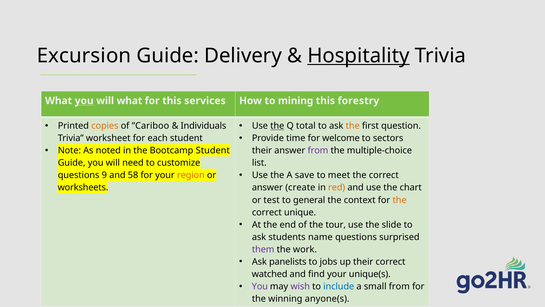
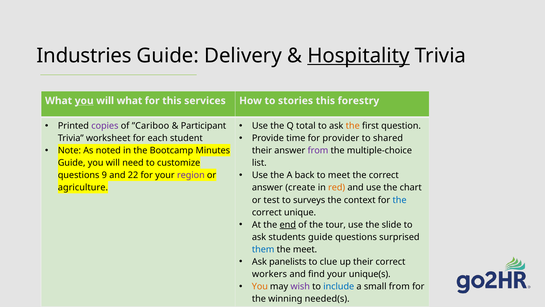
Excursion: Excursion -> Industries
mining: mining -> stories
copies colour: orange -> purple
Individuals: Individuals -> Participant
the at (277, 126) underline: present -> none
welcome: welcome -> provider
sectors: sectors -> shared
Student at (213, 150): Student -> Minutes
save: save -> back
58: 58 -> 22
region colour: orange -> purple
worksheets: worksheets -> agriculture
general: general -> surveys
the at (400, 200) colour: orange -> blue
end underline: none -> present
students name: name -> guide
them colour: purple -> blue
the work: work -> meet
jobs: jobs -> clue
watched: watched -> workers
You at (260, 286) colour: purple -> orange
anyone(s: anyone(s -> needed(s
